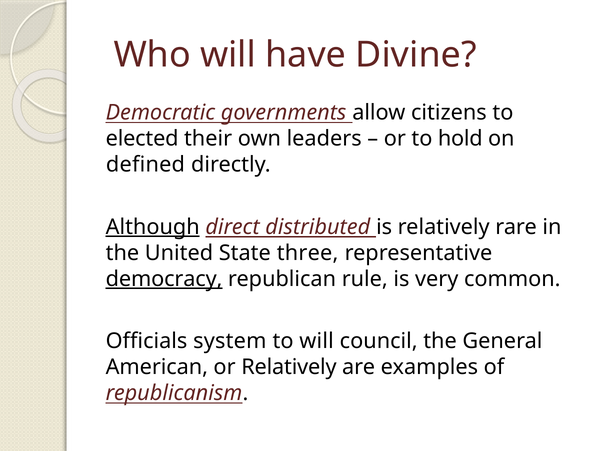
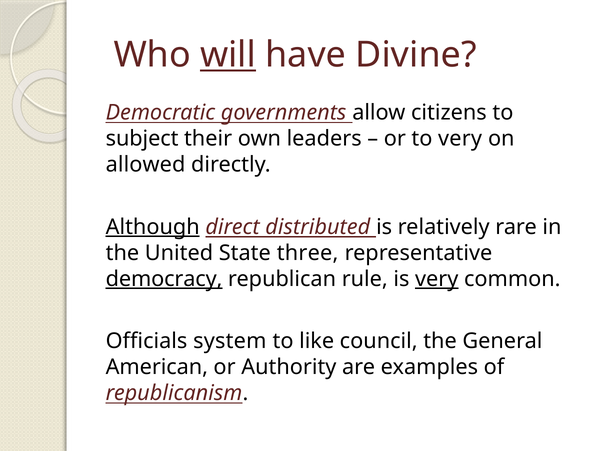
will at (228, 55) underline: none -> present
elected: elected -> subject
to hold: hold -> very
defined: defined -> allowed
very at (437, 279) underline: none -> present
to will: will -> like
or Relatively: Relatively -> Authority
